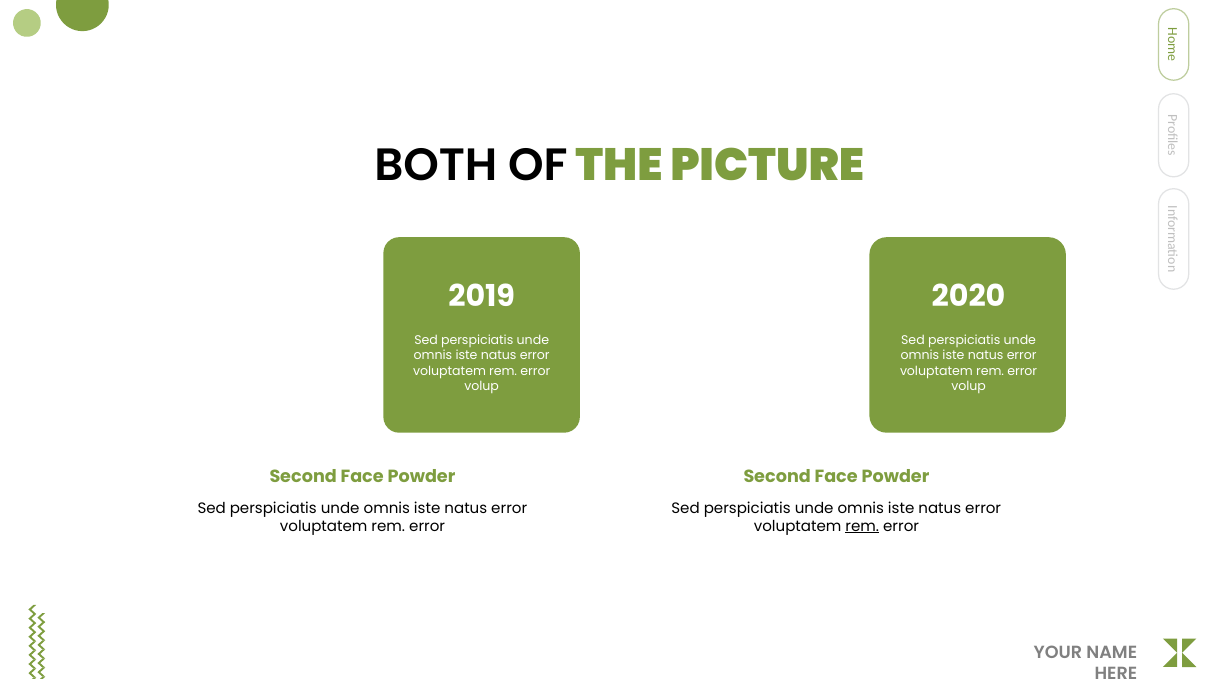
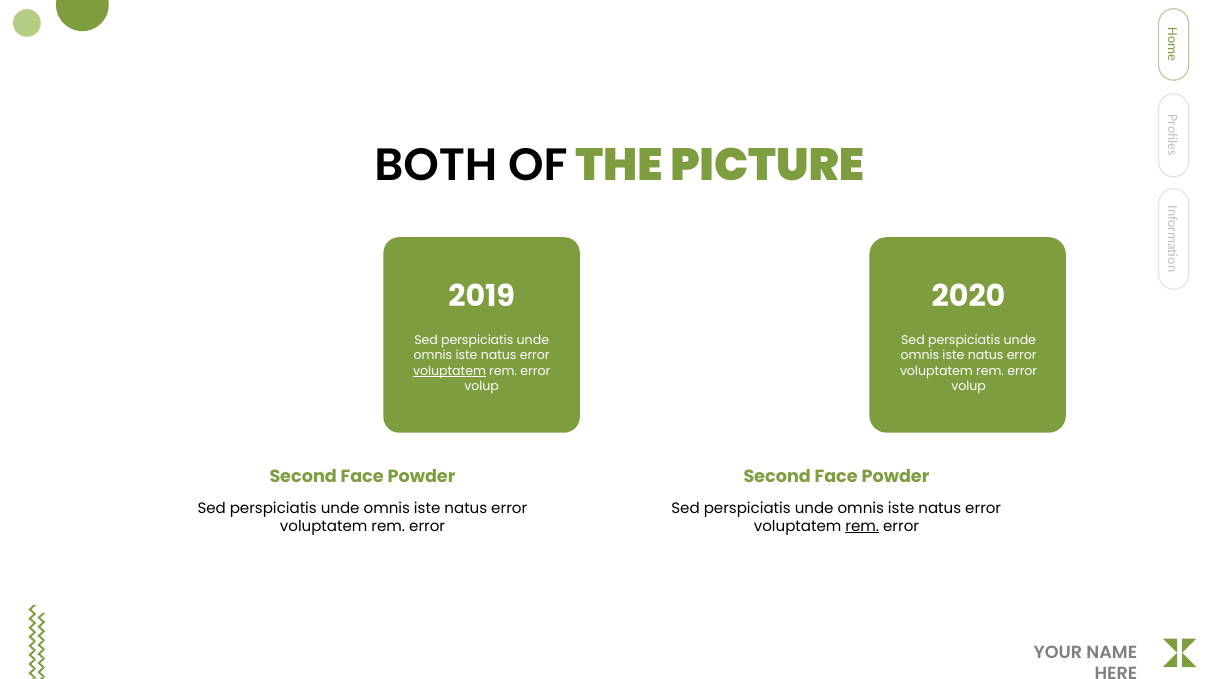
voluptatem at (450, 371) underline: none -> present
